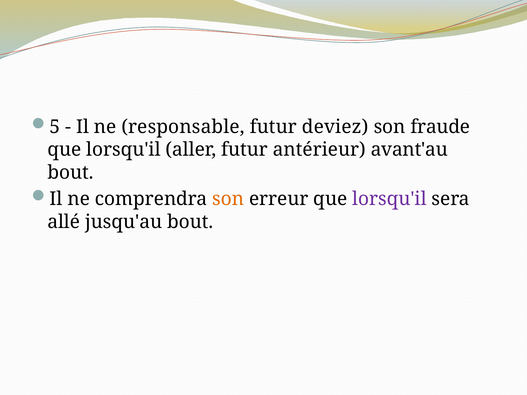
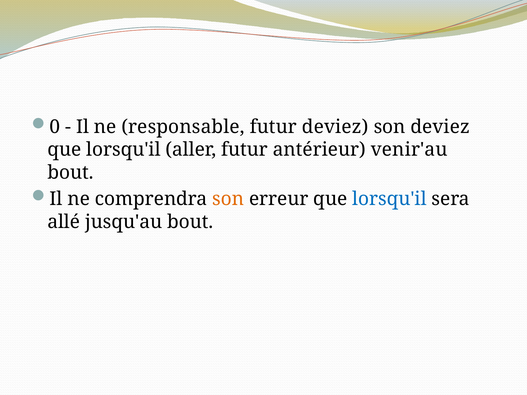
5: 5 -> 0
son fraude: fraude -> deviez
avant'au: avant'au -> venir'au
lorsqu'il at (389, 199) colour: purple -> blue
